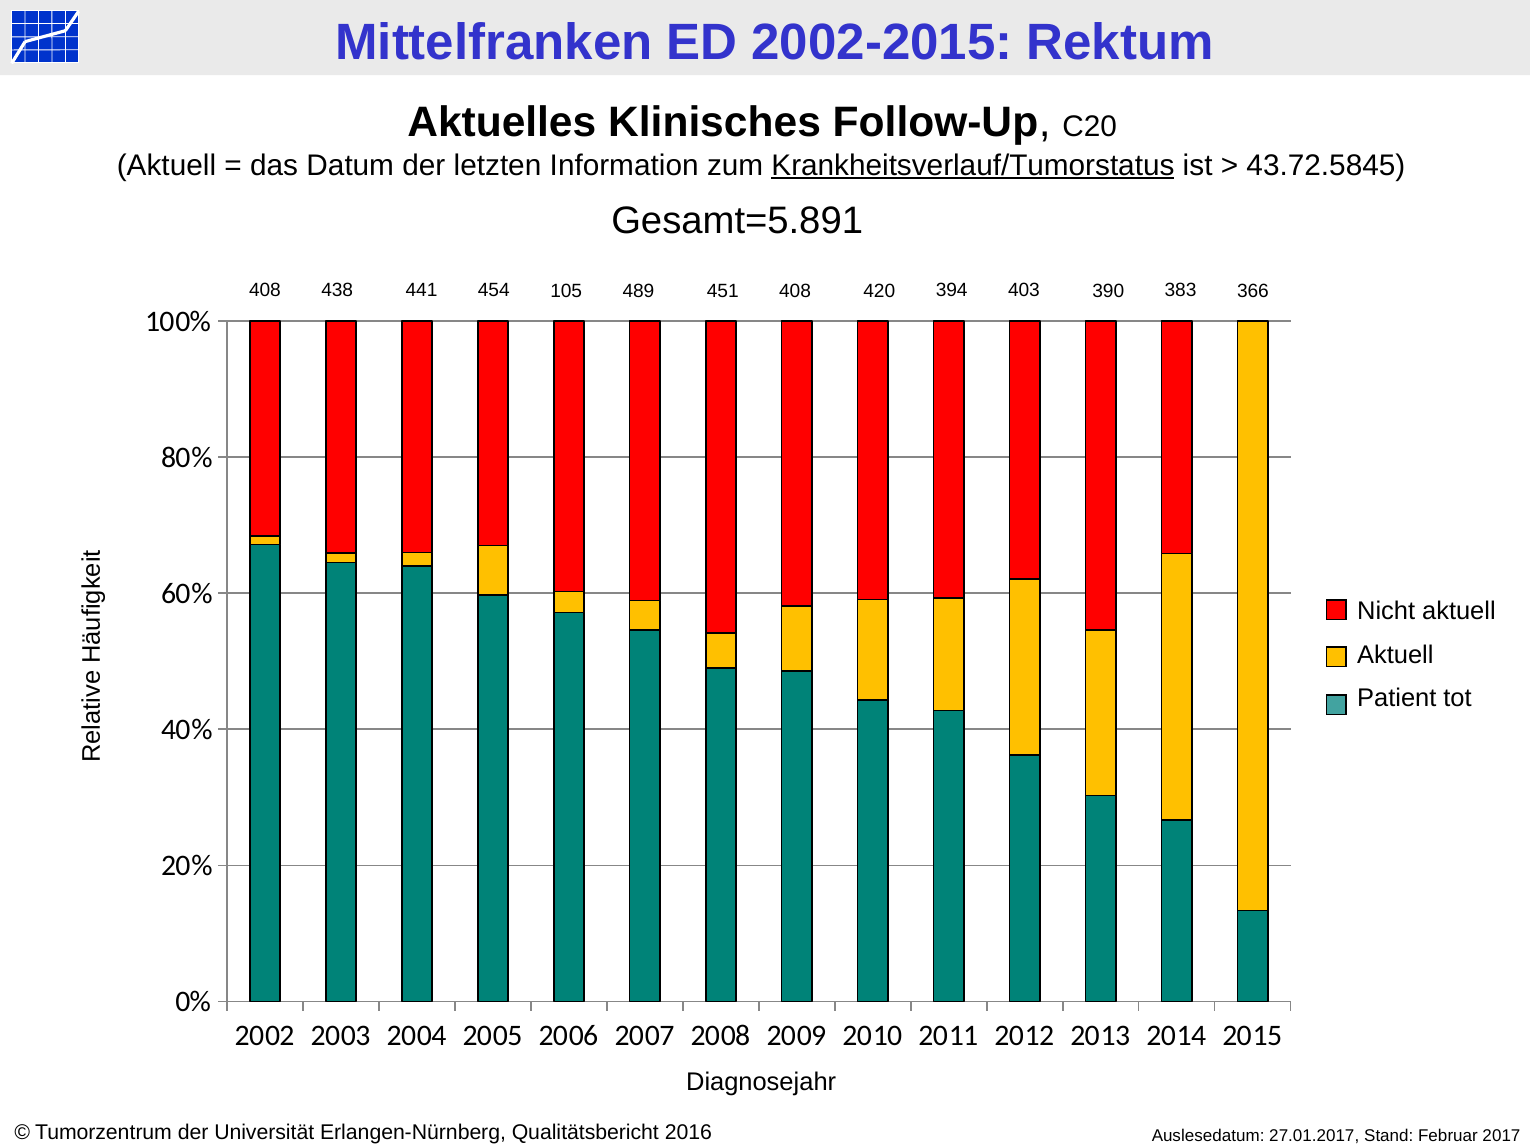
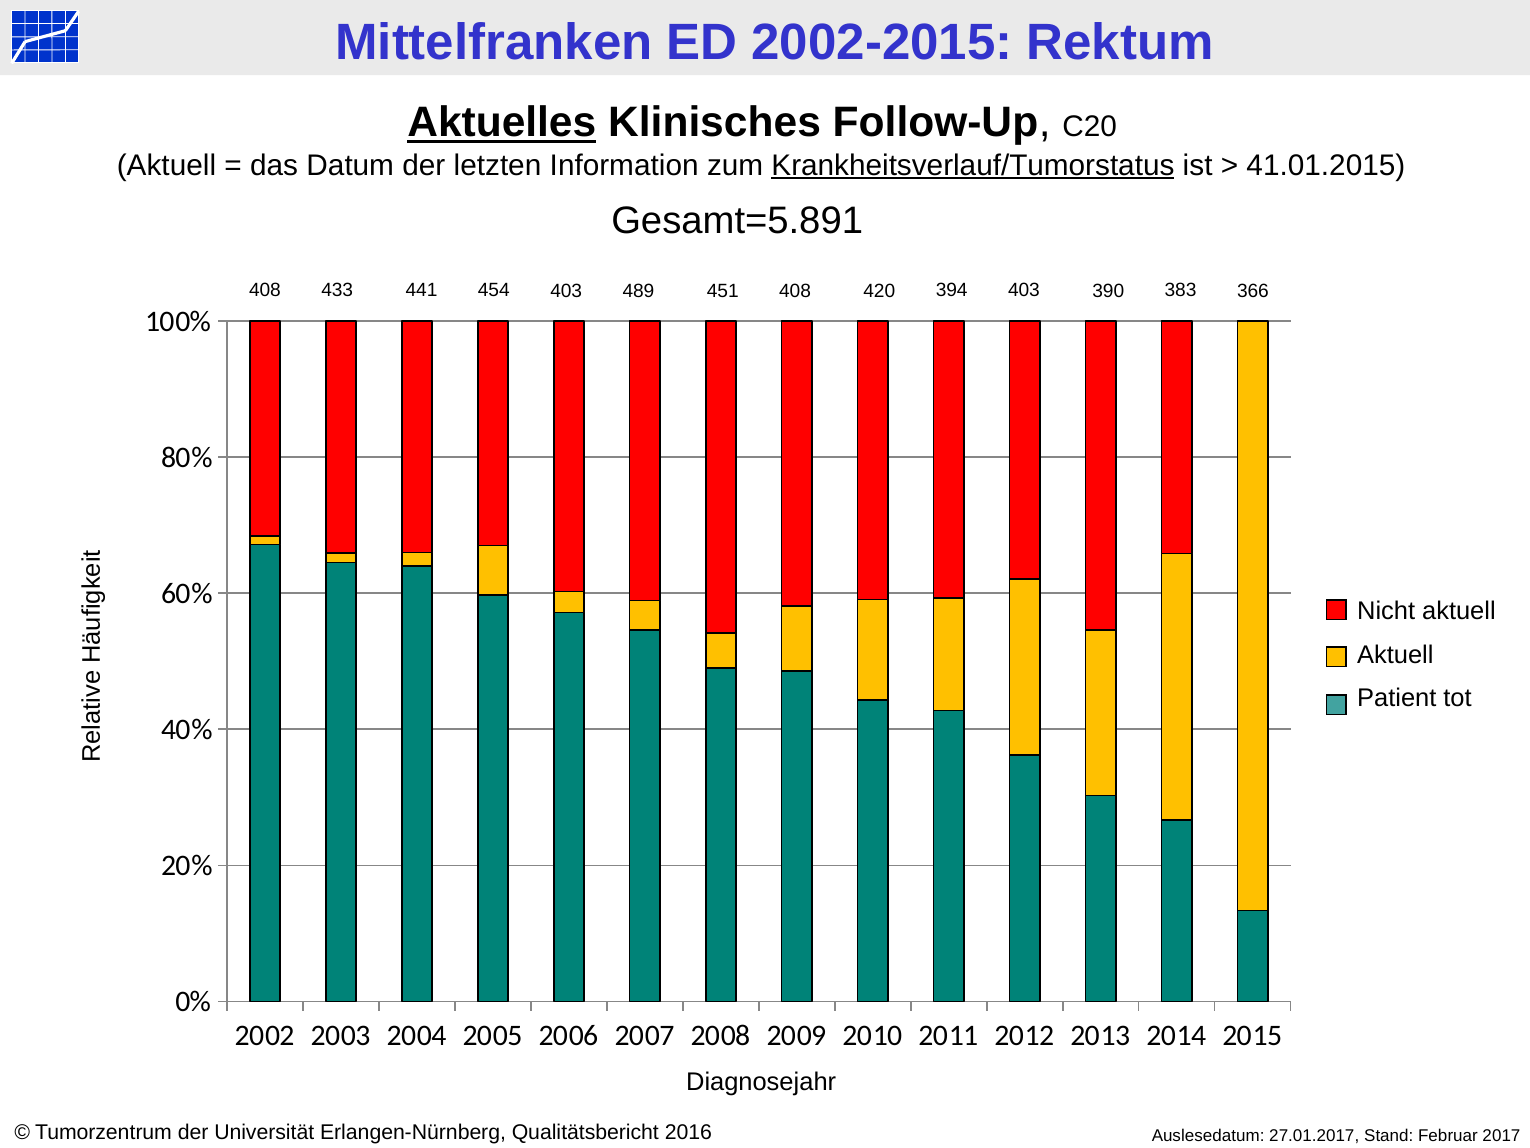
Aktuelles underline: none -> present
43.72.5845: 43.72.5845 -> 41.01.2015
438: 438 -> 433
454 105: 105 -> 403
